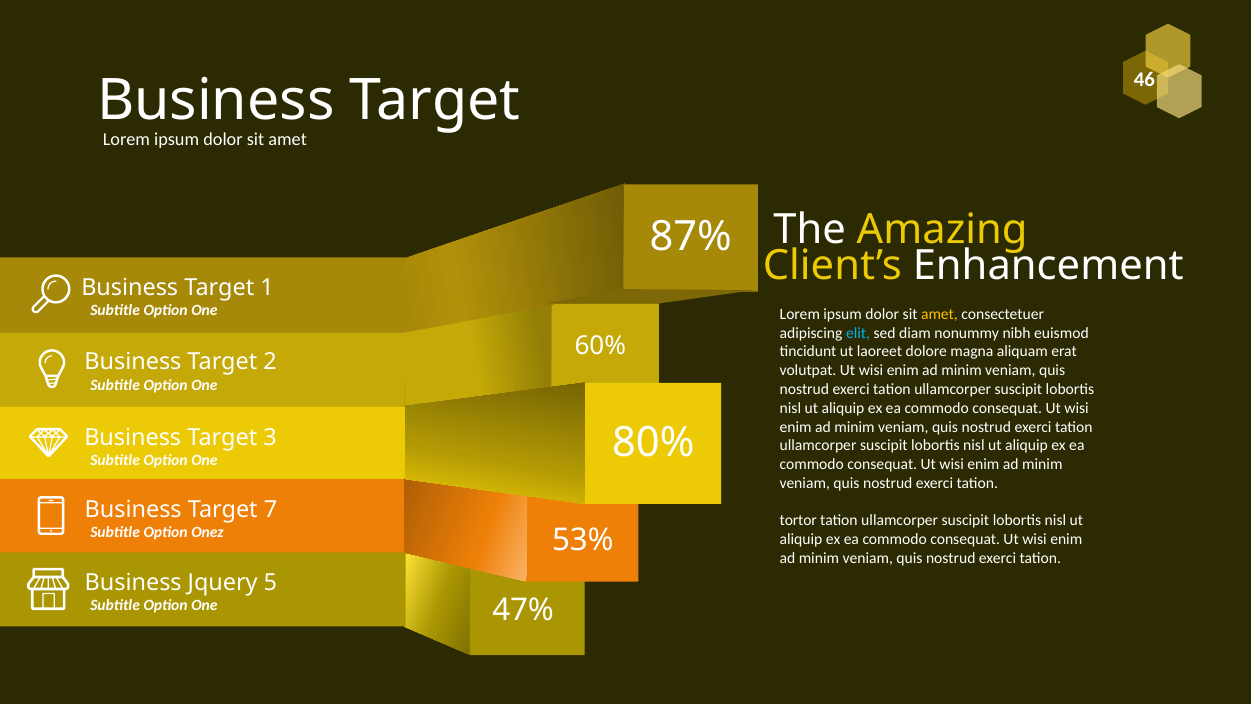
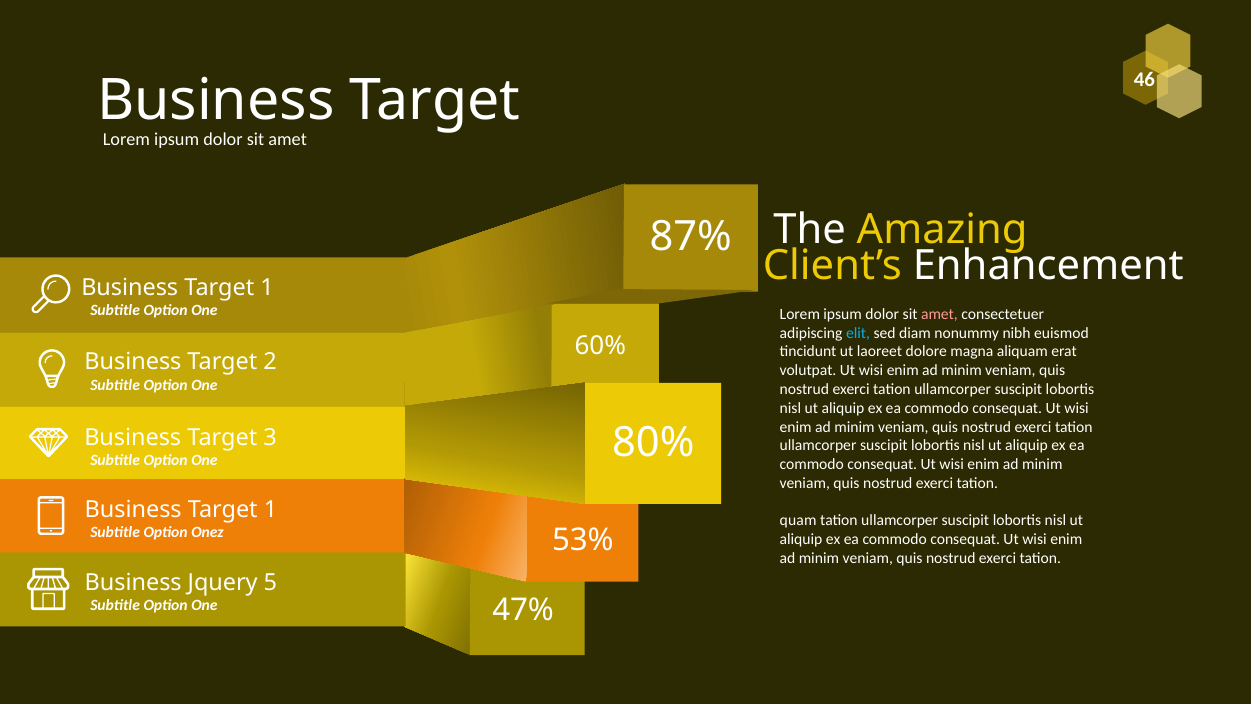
amet at (939, 314) colour: yellow -> pink
7 at (270, 509): 7 -> 1
tortor: tortor -> quam
